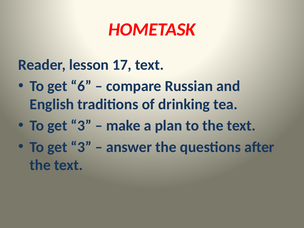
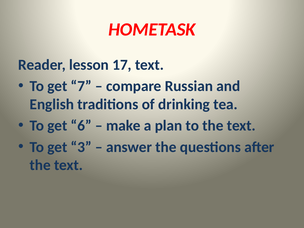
6: 6 -> 7
3 at (81, 126): 3 -> 6
